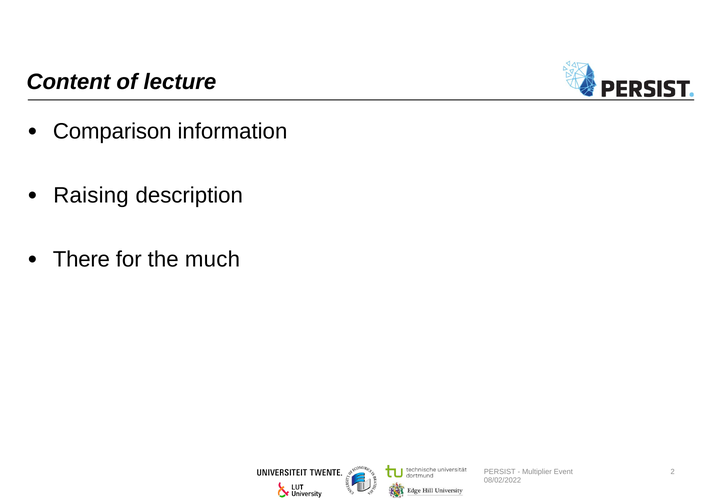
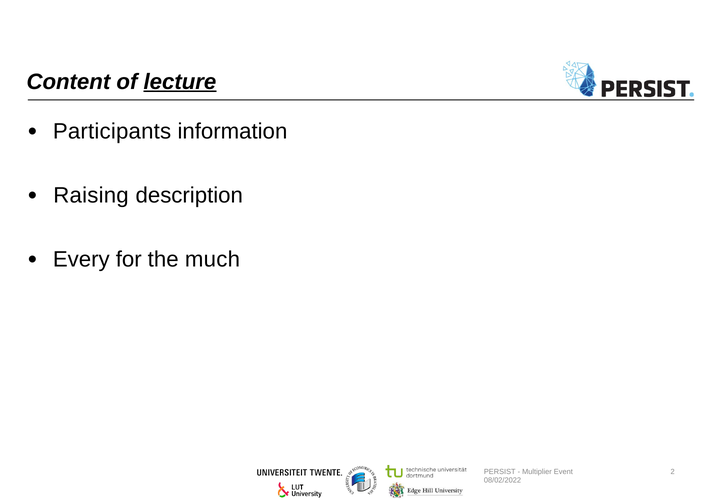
lecture underline: none -> present
Comparison: Comparison -> Participants
There: There -> Every
